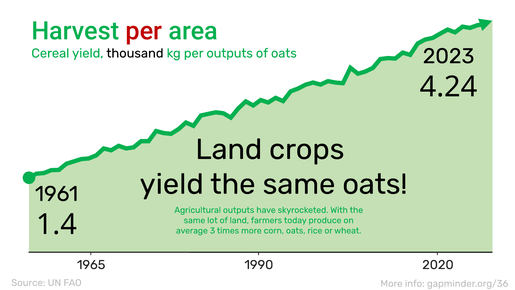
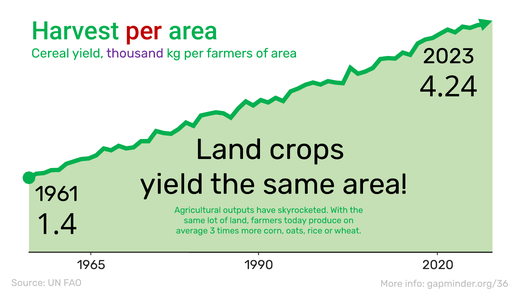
thousand colour: black -> purple
per outputs: outputs -> farmers
of oats: oats -> area
same oats: oats -> area
